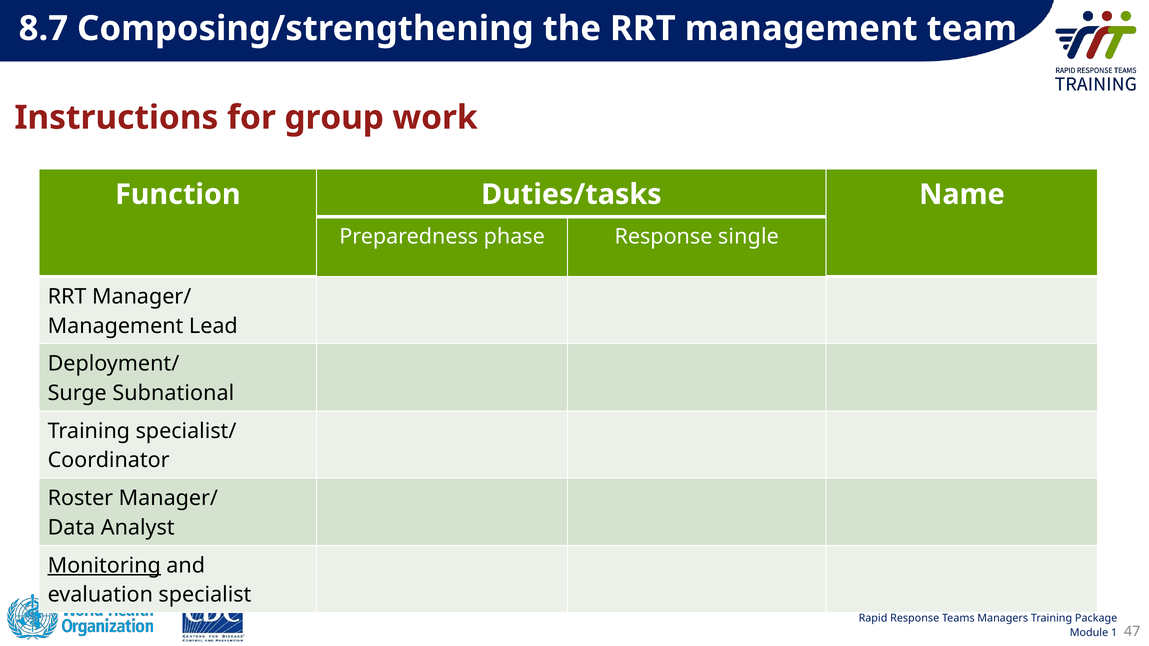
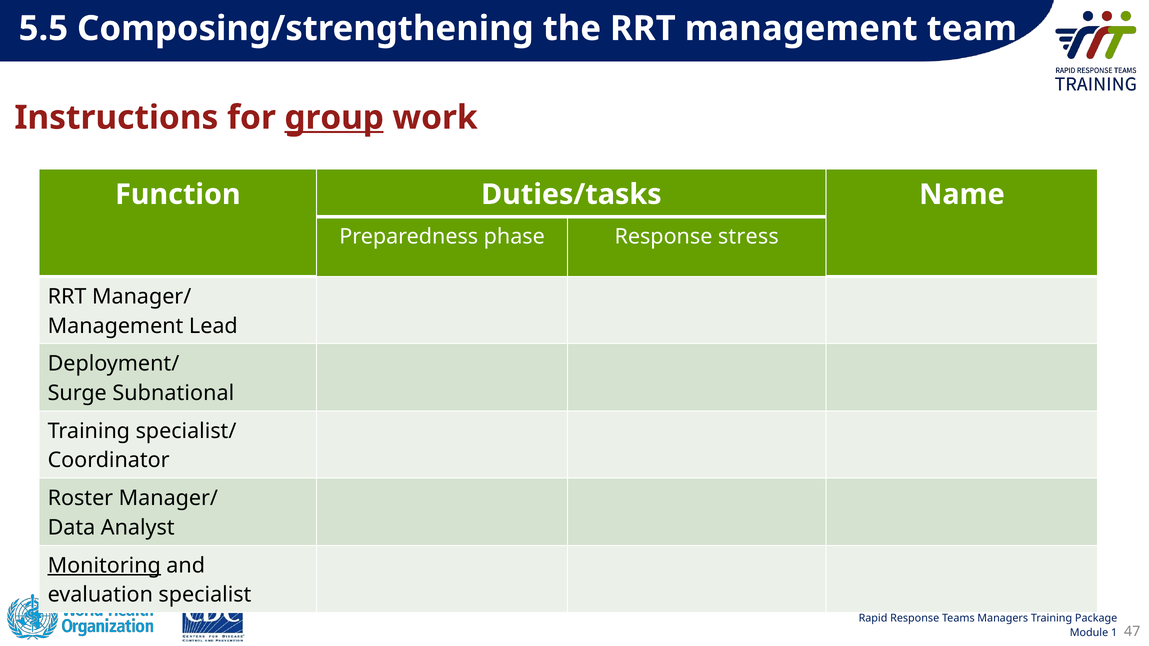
8.7: 8.7 -> 5.5
group underline: none -> present
single: single -> stress
